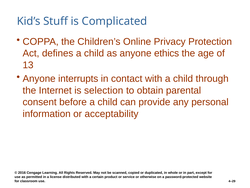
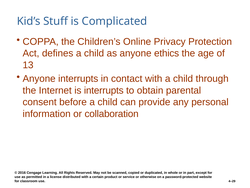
is selection: selection -> interrupts
acceptability: acceptability -> collaboration
